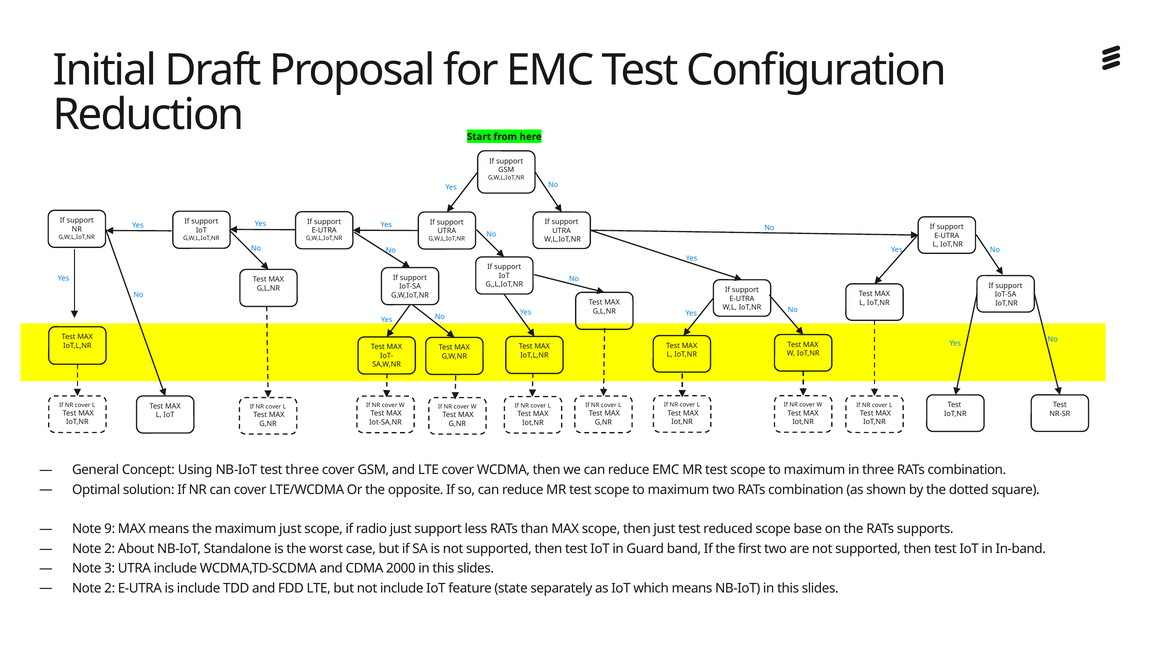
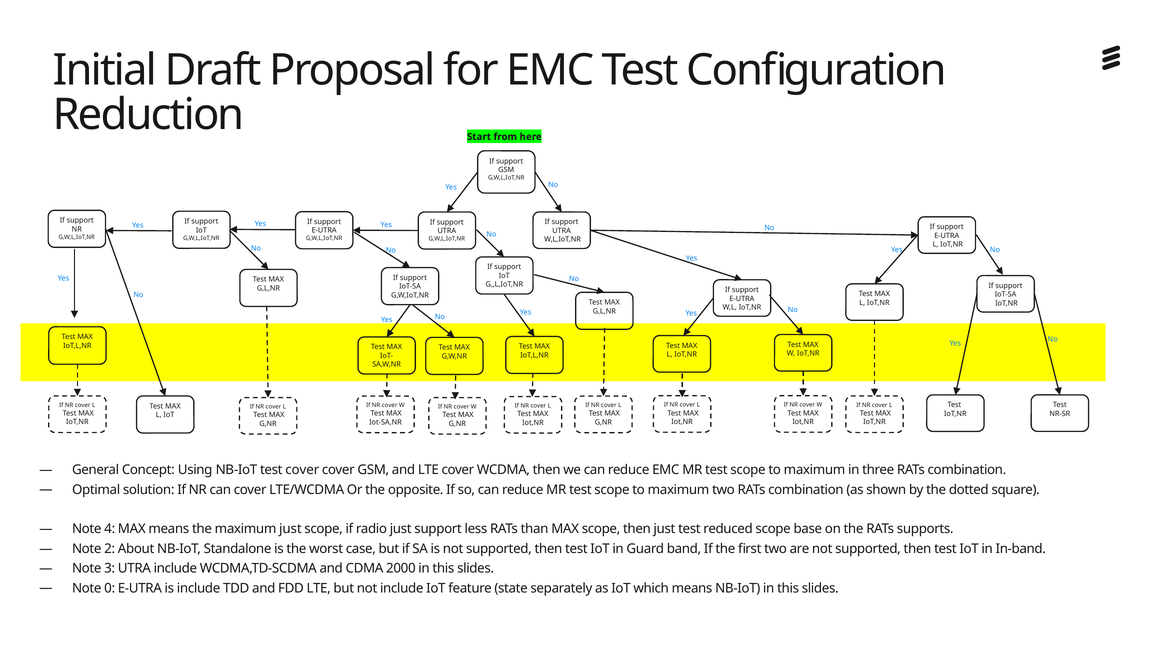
test three: three -> cover
9: 9 -> 4
2 at (110, 588): 2 -> 0
